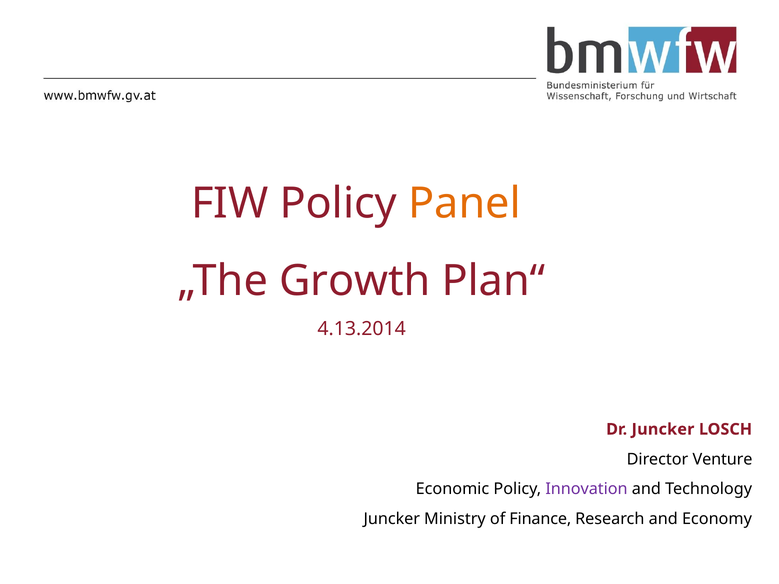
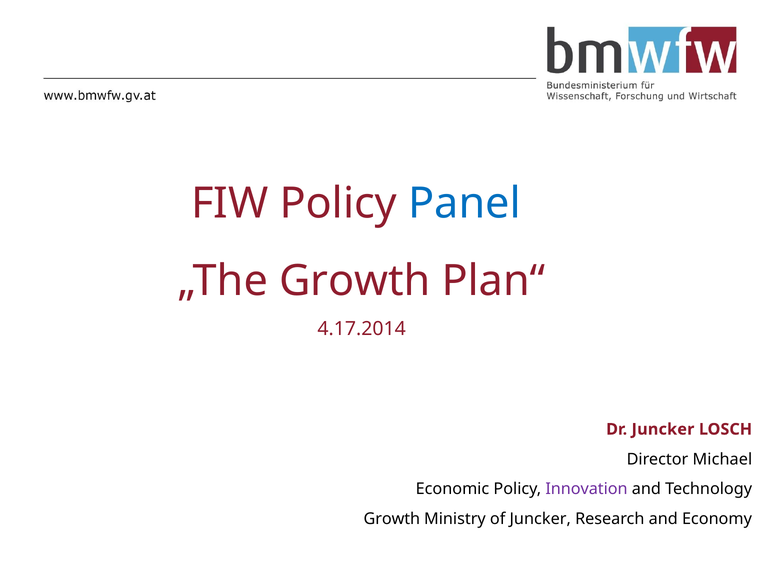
Panel colour: orange -> blue
4.13.2014: 4.13.2014 -> 4.17.2014
Venture: Venture -> Michael
Juncker at (392, 519): Juncker -> Growth
of Finance: Finance -> Juncker
